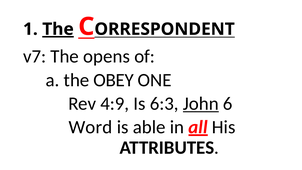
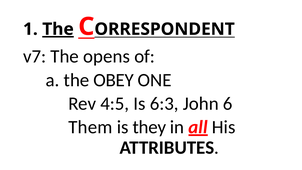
4:9: 4:9 -> 4:5
John underline: present -> none
Word: Word -> Them
able: able -> they
